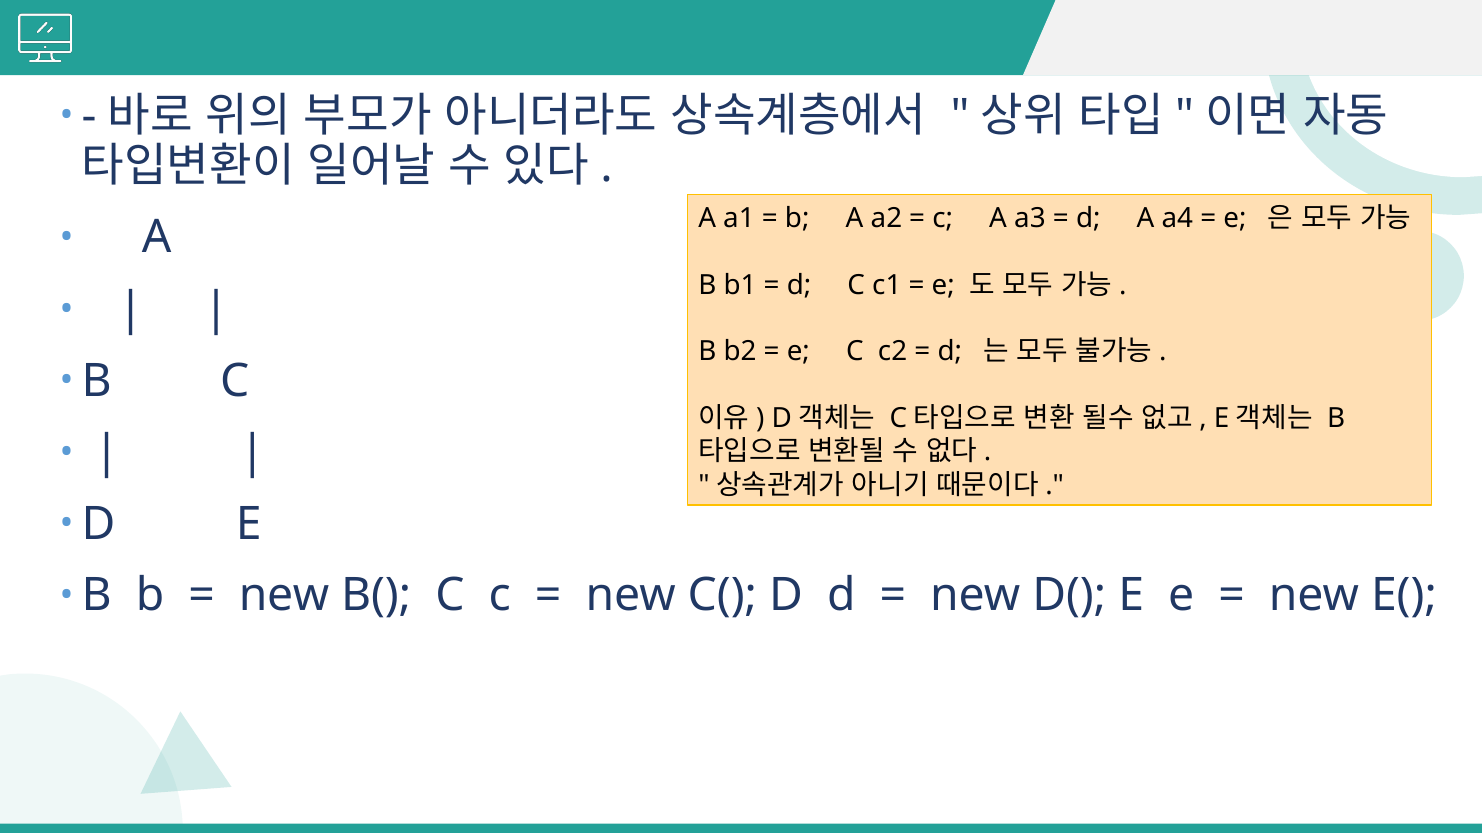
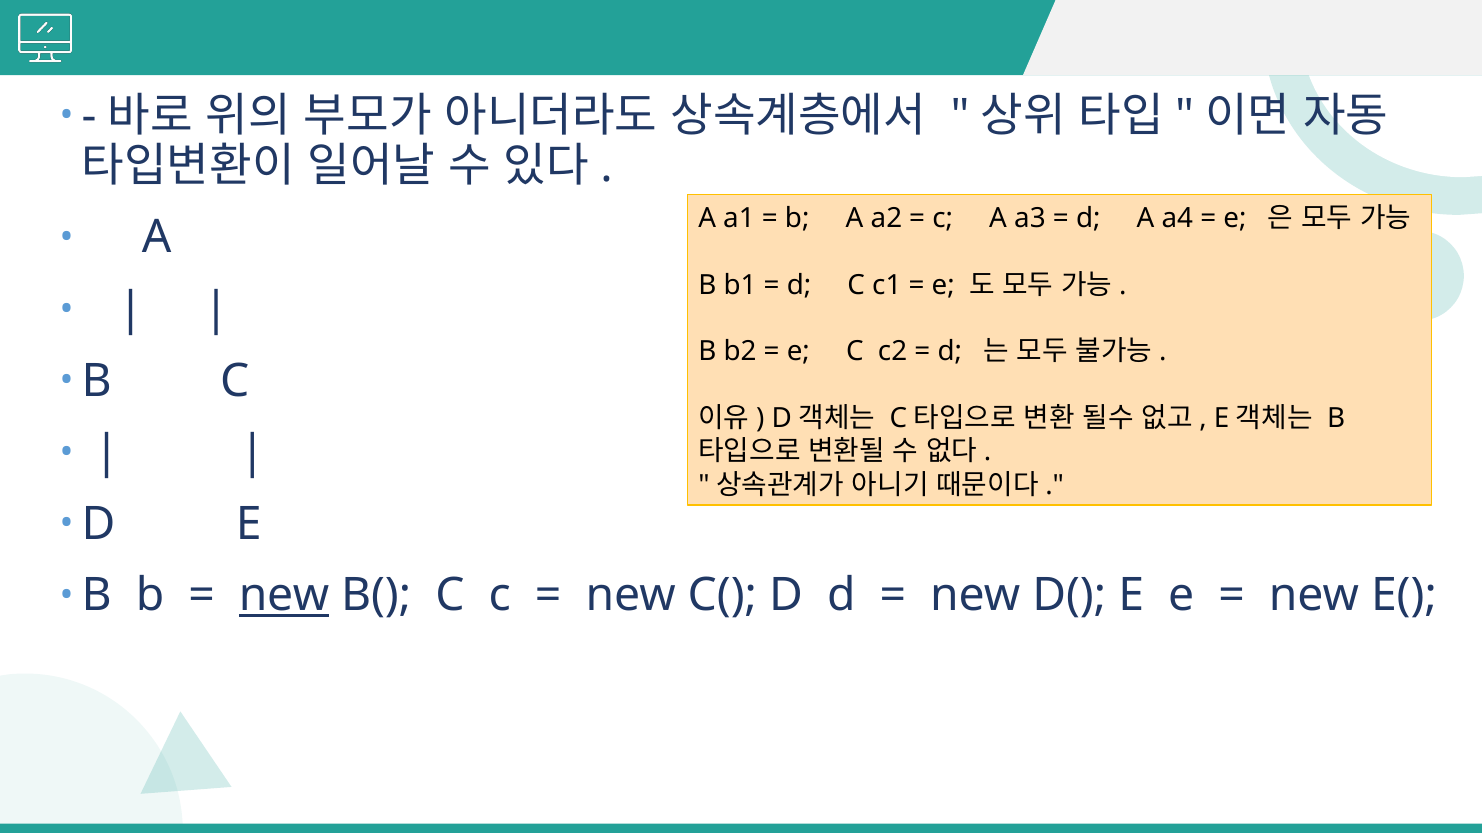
new at (284, 596) underline: none -> present
